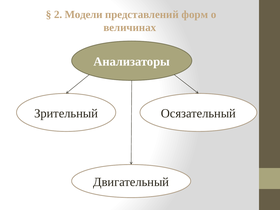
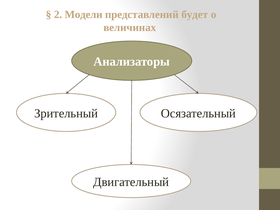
форм: форм -> будет
